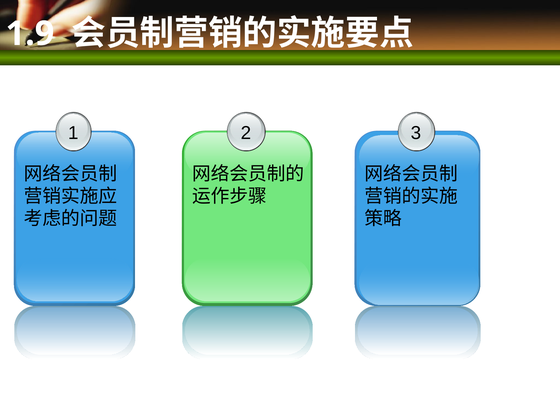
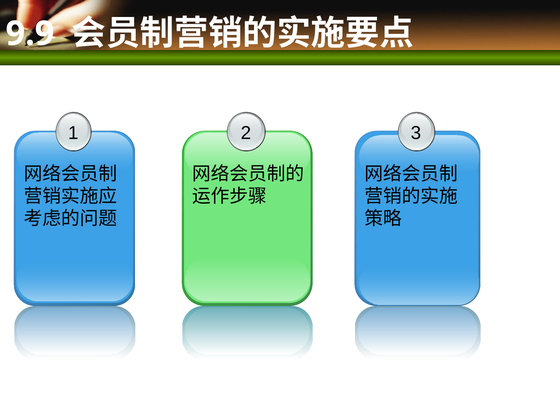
1.9: 1.9 -> 9.9
